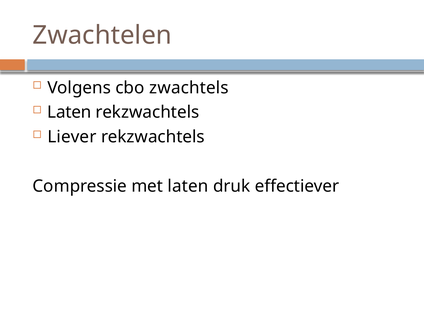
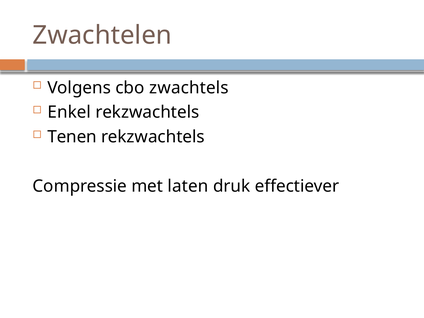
Laten at (69, 112): Laten -> Enkel
Liever: Liever -> Tenen
